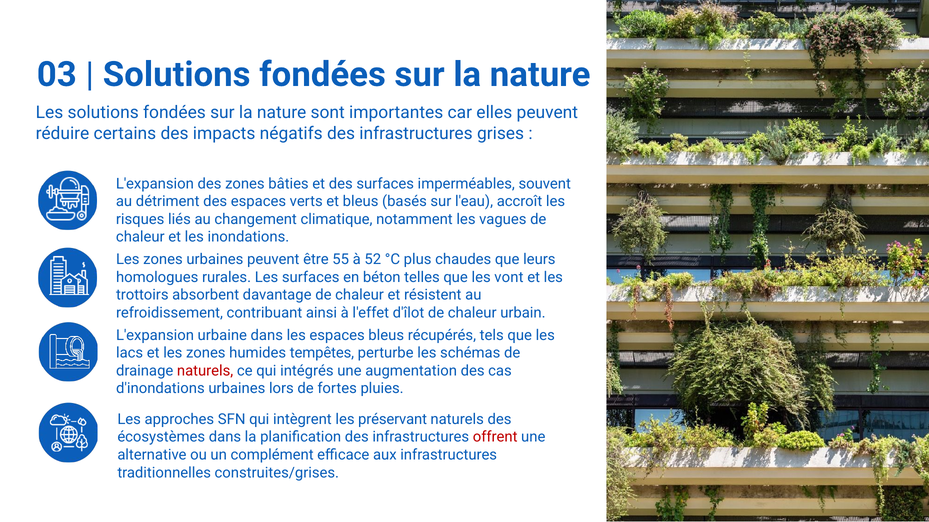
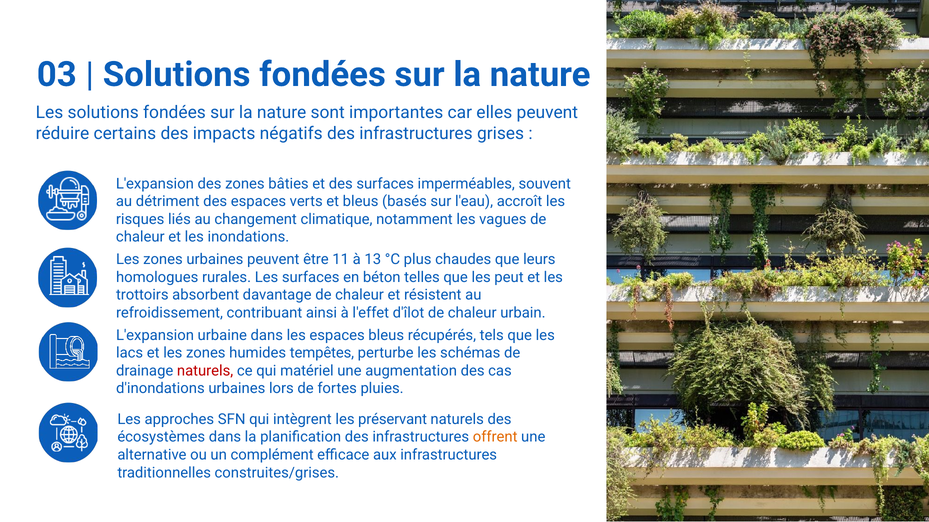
55: 55 -> 11
52: 52 -> 13
vont: vont -> peut
intégrés: intégrés -> matériel
offrent colour: red -> orange
